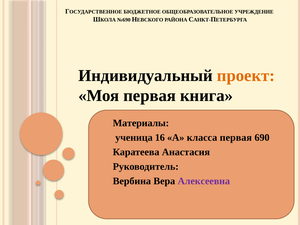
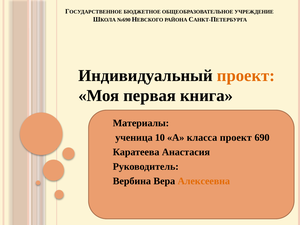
16: 16 -> 10
класса первая: первая -> проект
Алексеевна colour: purple -> orange
